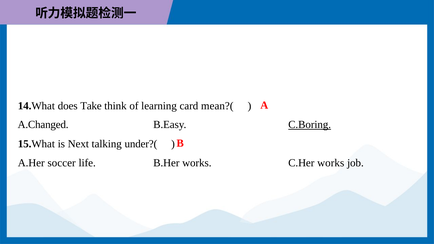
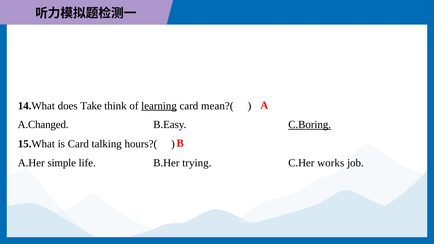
learning underline: none -> present
is Next: Next -> Card
under?(: under?( -> hours?(
soccer: soccer -> simple
B.Her works: works -> trying
